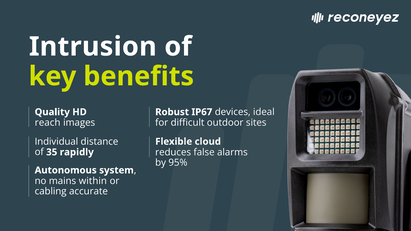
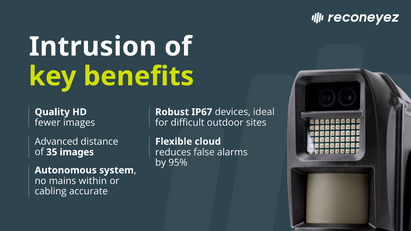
reach: reach -> fewer
Individual: Individual -> Advanced
35 rapidly: rapidly -> images
